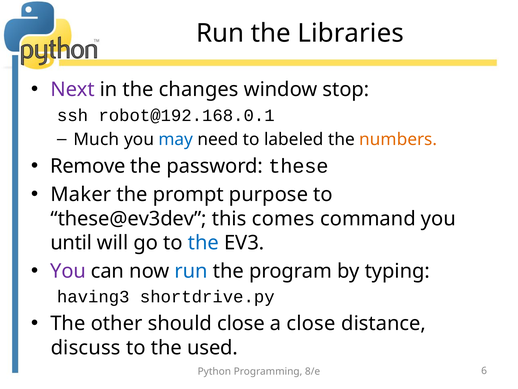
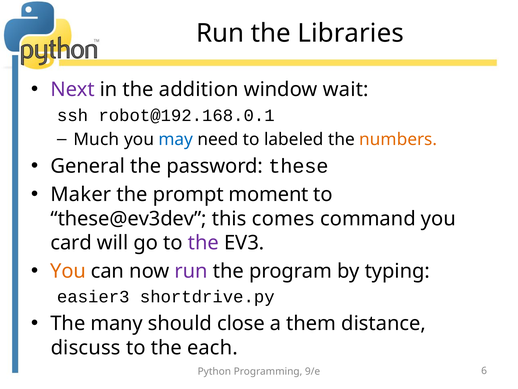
changes: changes -> addition
stop: stop -> wait
Remove: Remove -> General
purpose: purpose -> moment
until: until -> card
the at (203, 243) colour: blue -> purple
You at (68, 271) colour: purple -> orange
run at (191, 271) colour: blue -> purple
having3: having3 -> easier3
other: other -> many
a close: close -> them
used: used -> each
8/e: 8/e -> 9/e
